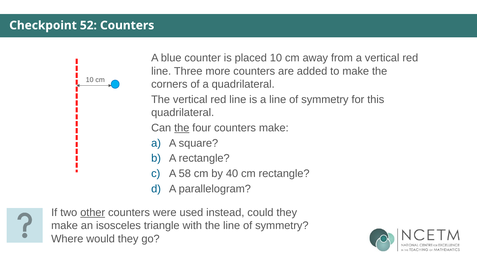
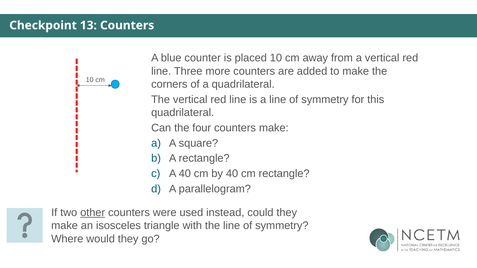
52: 52 -> 13
the at (182, 128) underline: present -> none
A 58: 58 -> 40
